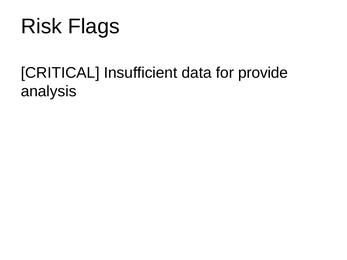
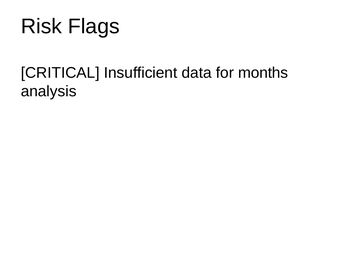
provide: provide -> months
